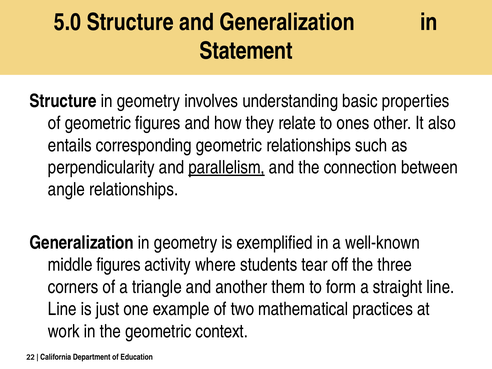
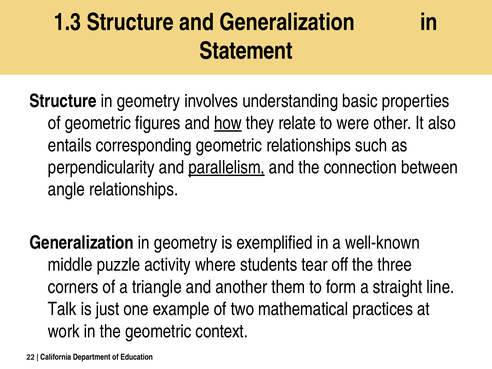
5.0: 5.0 -> 1.3
how underline: none -> present
ones: ones -> were
middle figures: figures -> puzzle
Line at (62, 309): Line -> Talk
